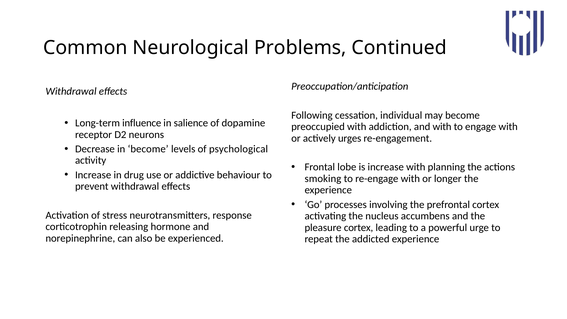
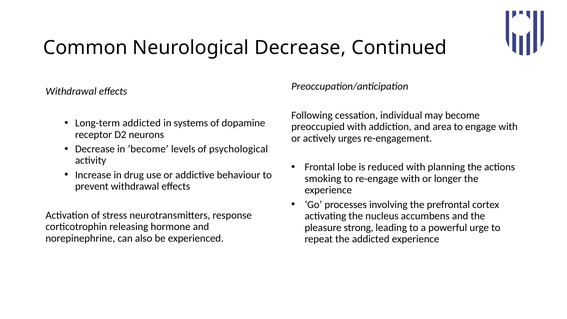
Neurological Problems: Problems -> Decrease
Long-term influence: influence -> addicted
salience: salience -> systems
and with: with -> area
is increase: increase -> reduced
pleasure cortex: cortex -> strong
